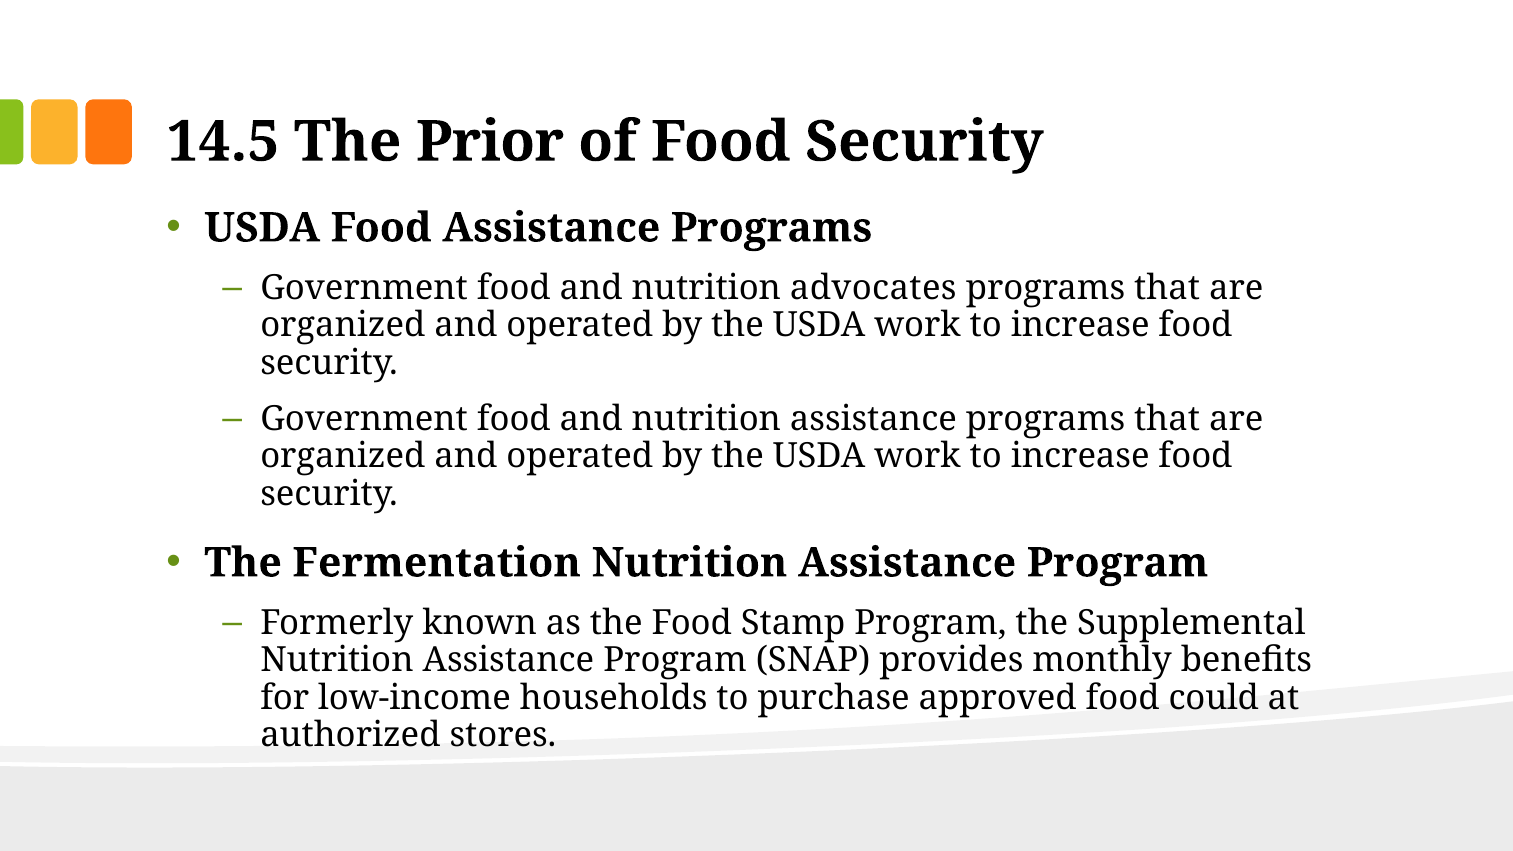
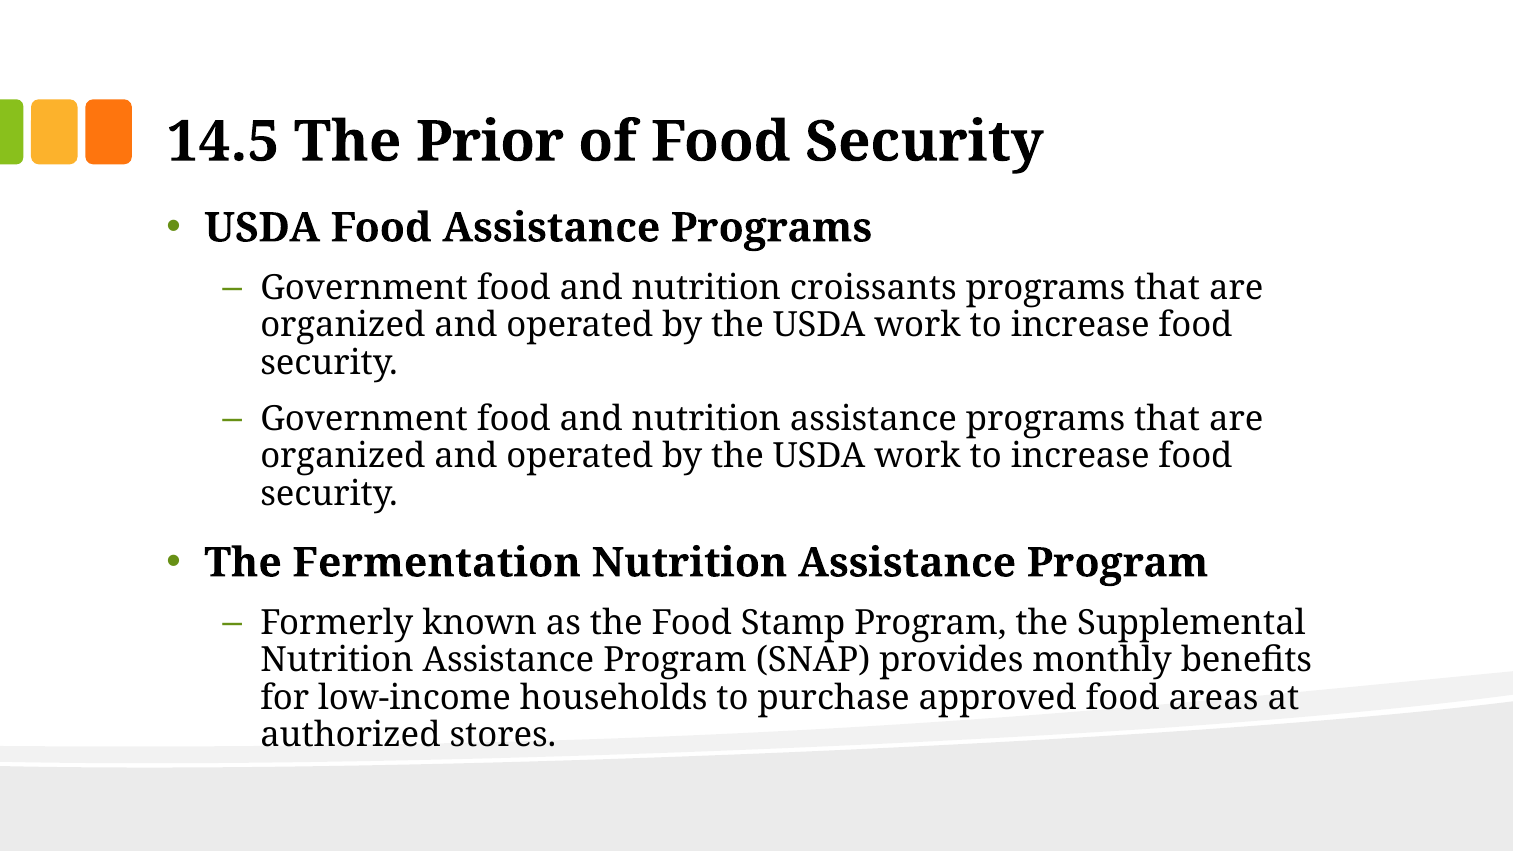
advocates: advocates -> croissants
could: could -> areas
